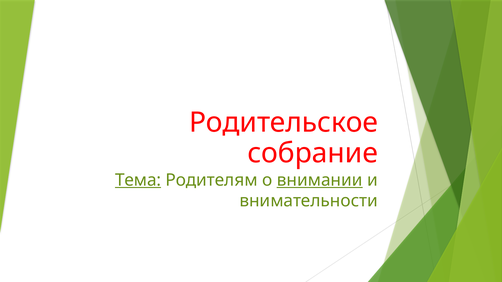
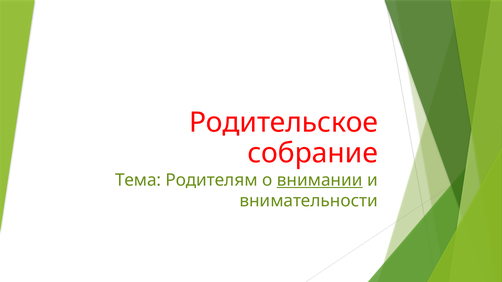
Тема underline: present -> none
